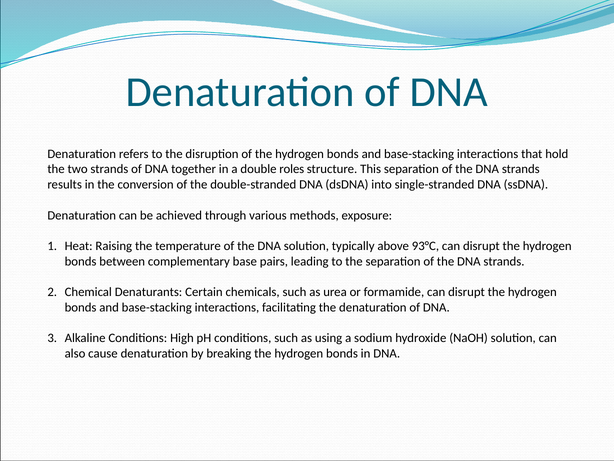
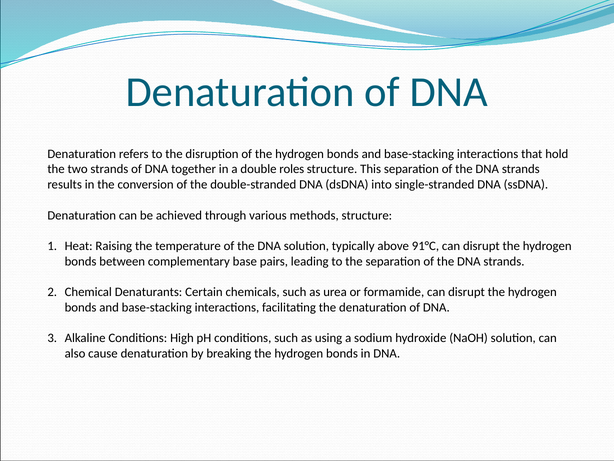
methods exposure: exposure -> structure
93°C: 93°C -> 91°C
